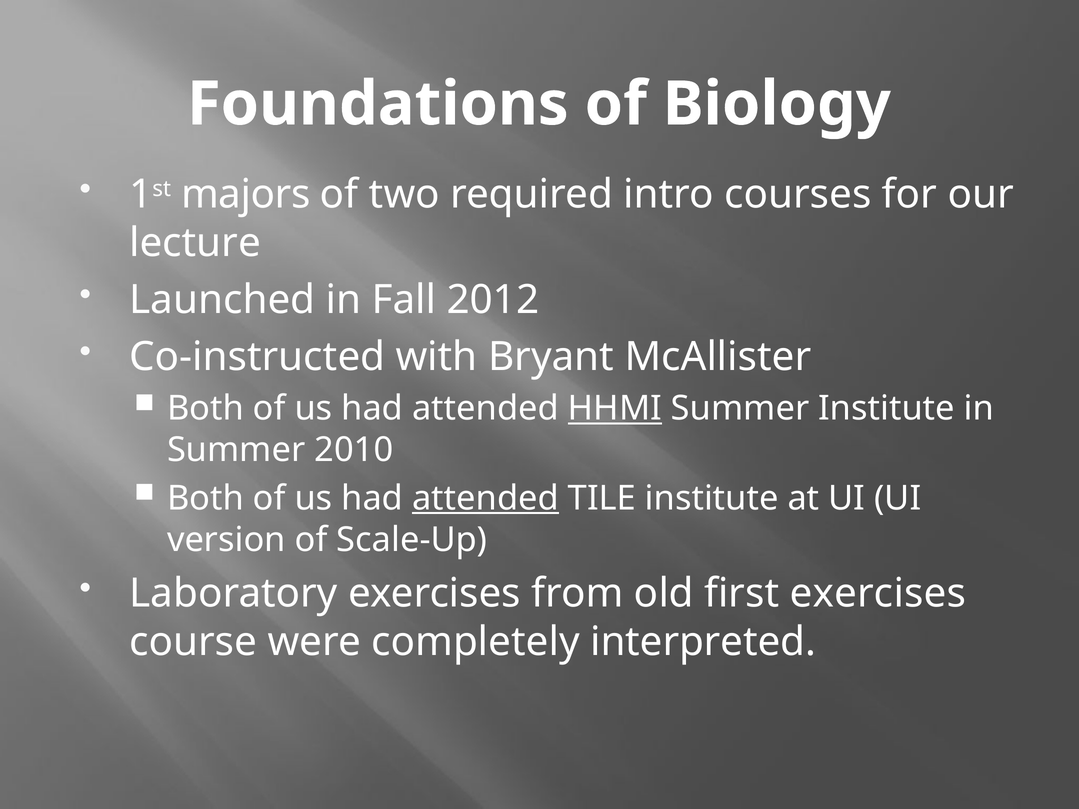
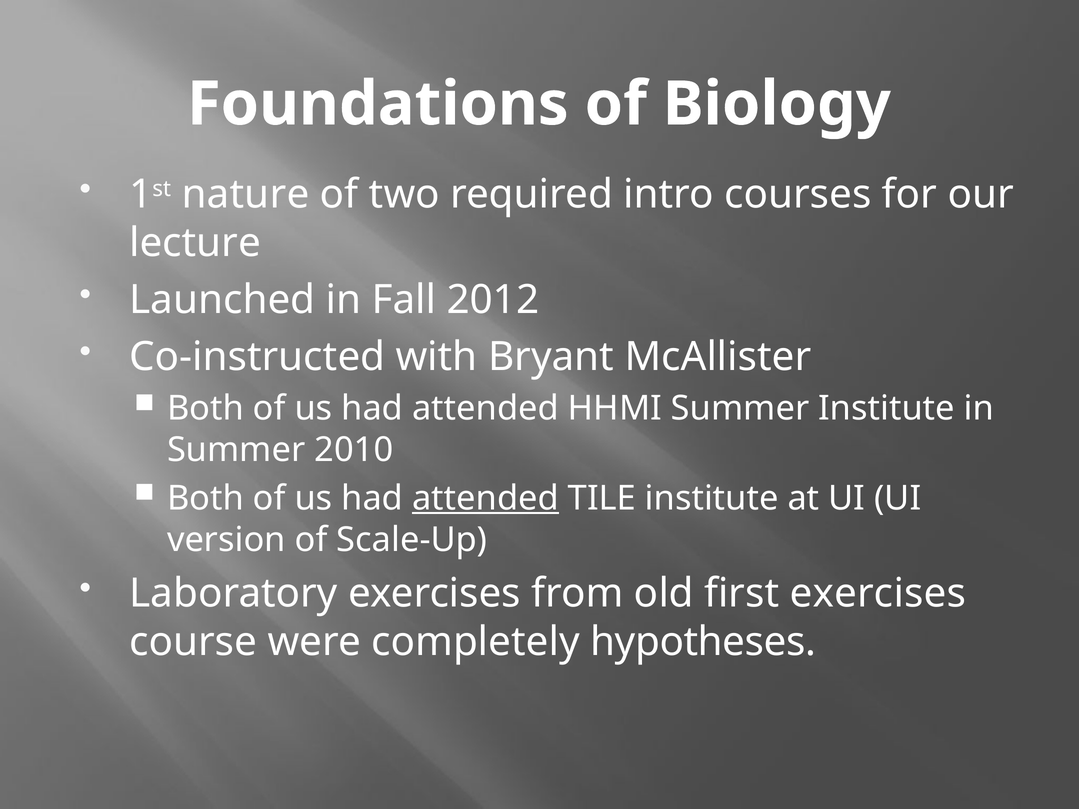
majors: majors -> nature
HHMI underline: present -> none
interpreted: interpreted -> hypotheses
